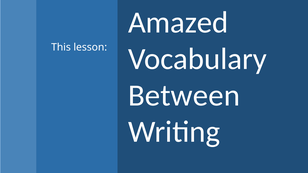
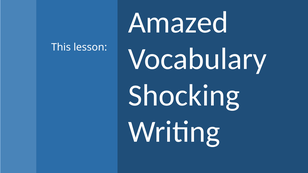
Between: Between -> Shocking
